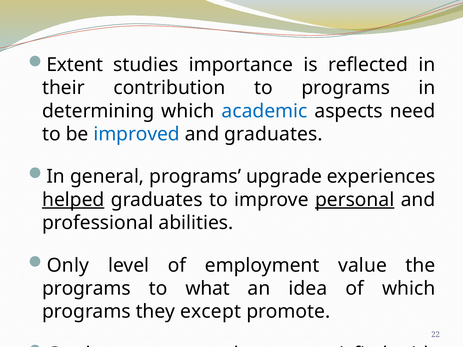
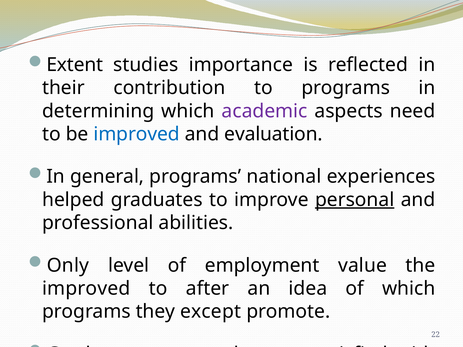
academic colour: blue -> purple
and graduates: graduates -> evaluation
upgrade: upgrade -> national
helped underline: present -> none
programs at (86, 289): programs -> improved
what: what -> after
